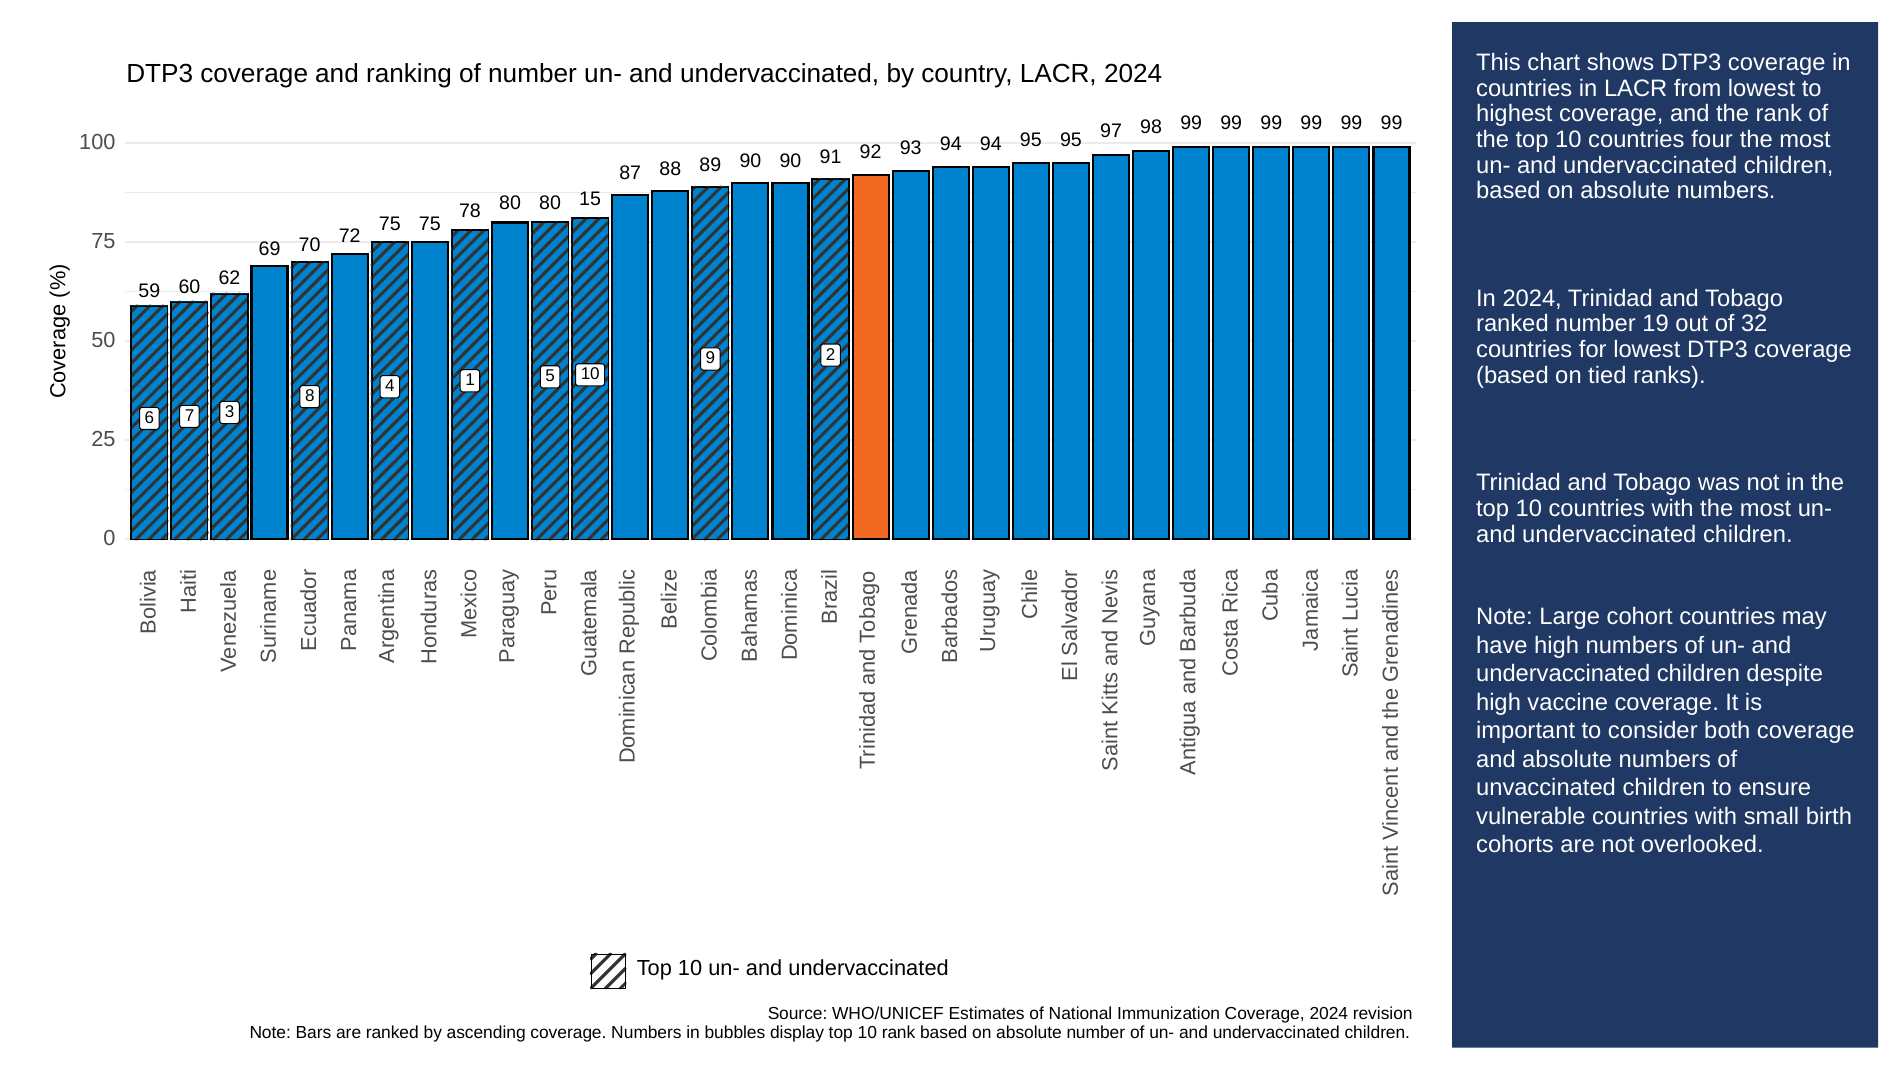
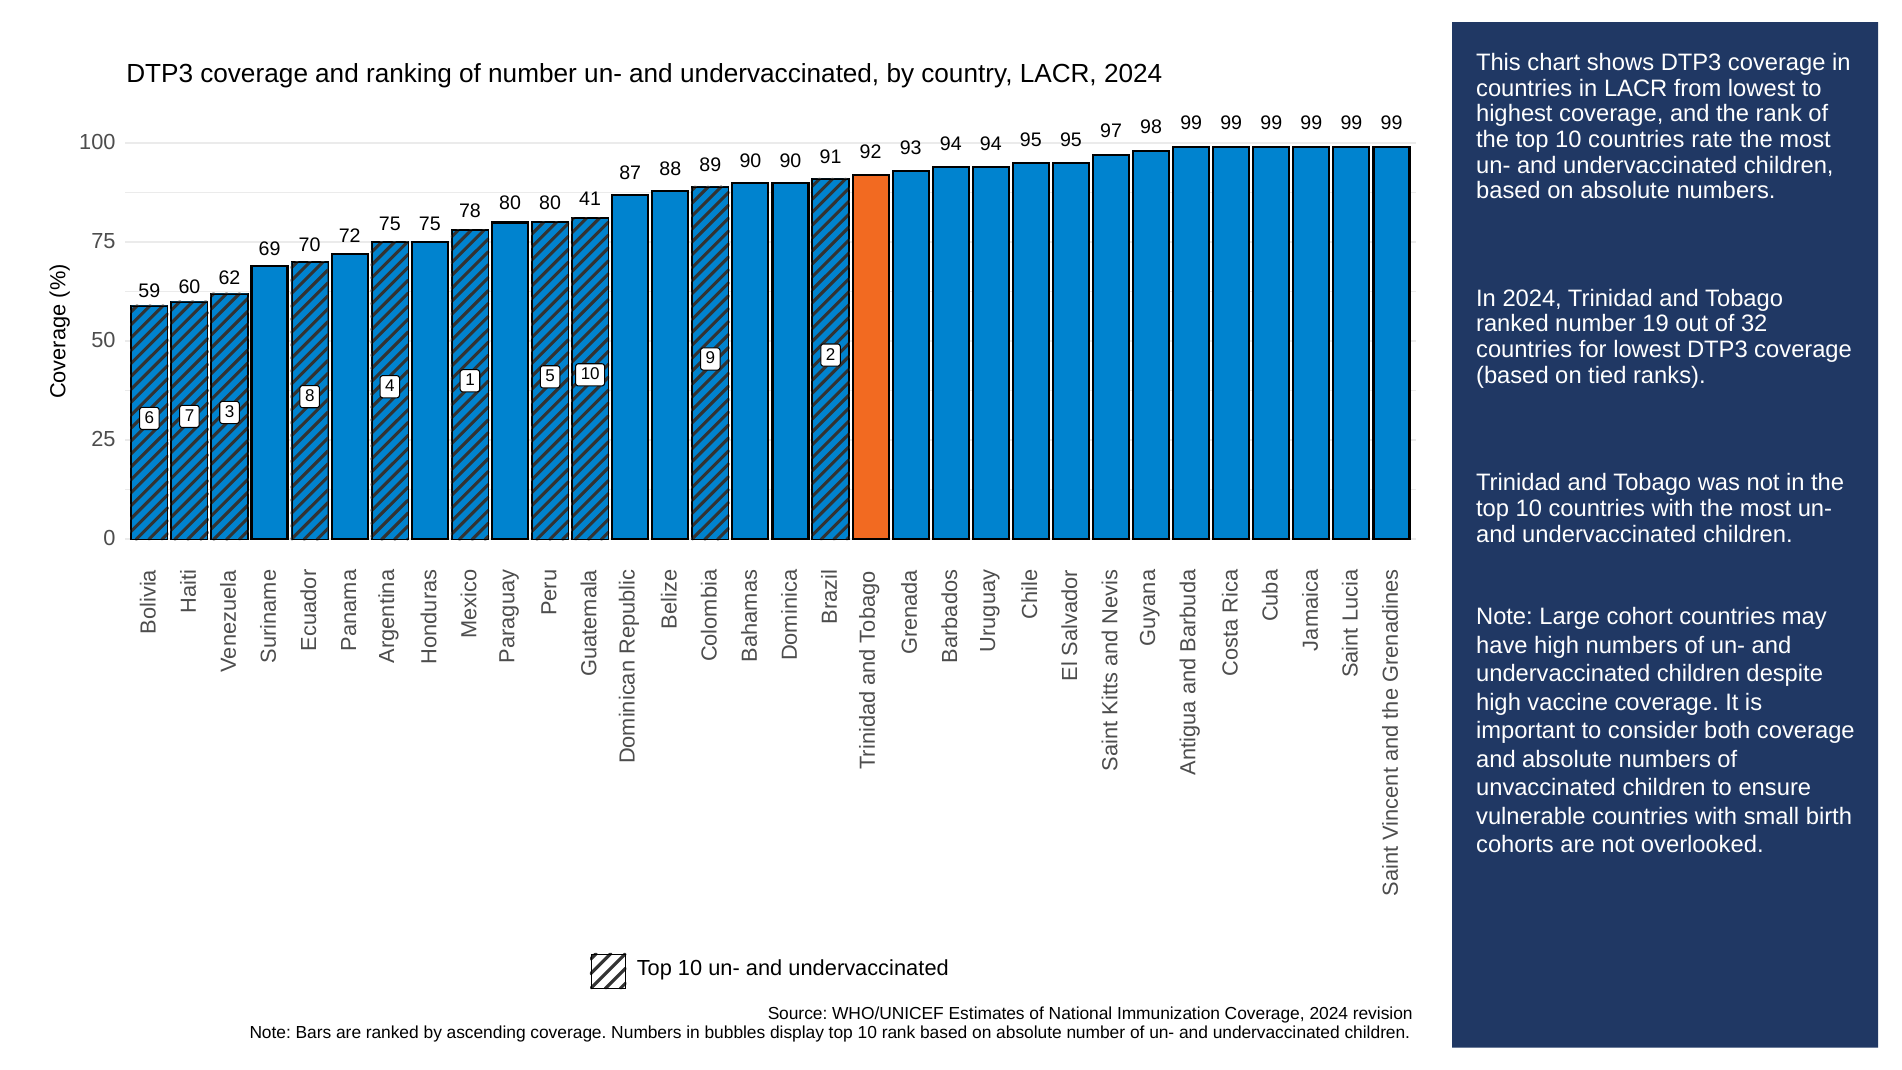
four: four -> rate
15: 15 -> 41
